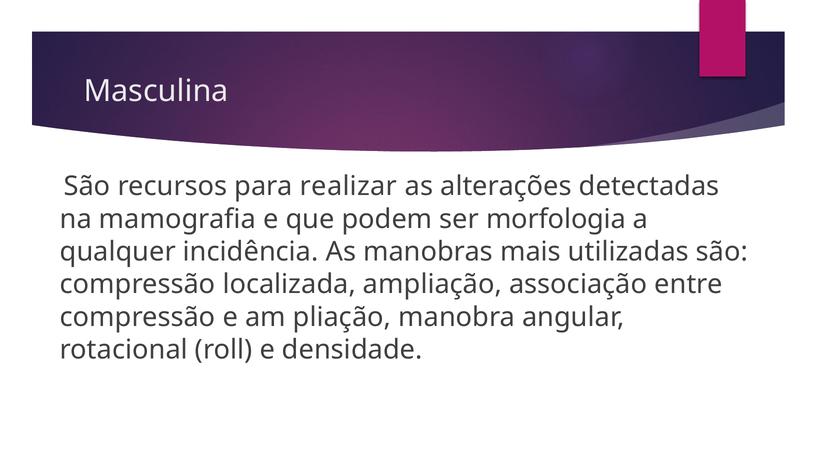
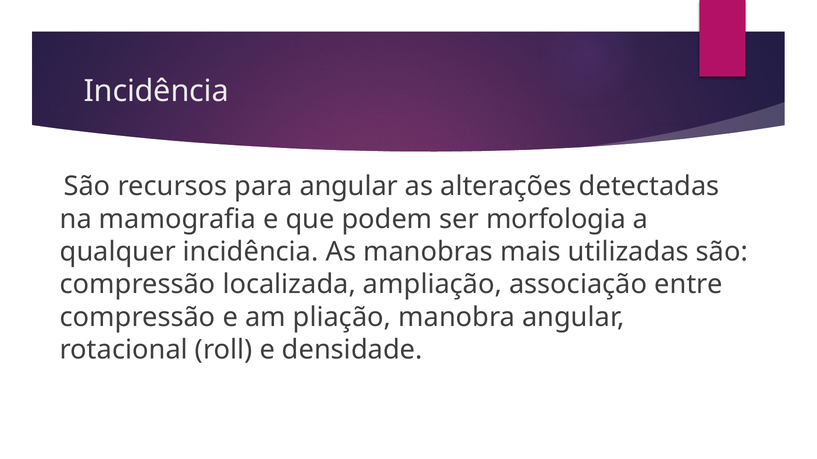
Masculina at (156, 91): Masculina -> Incidência
para realizar: realizar -> angular
